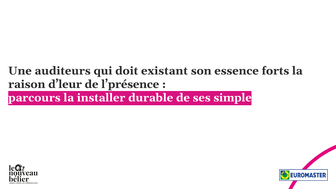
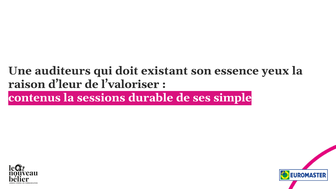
forts: forts -> yeux
l’présence: l’présence -> l’valoriser
parcours: parcours -> contenus
installer: installer -> sessions
